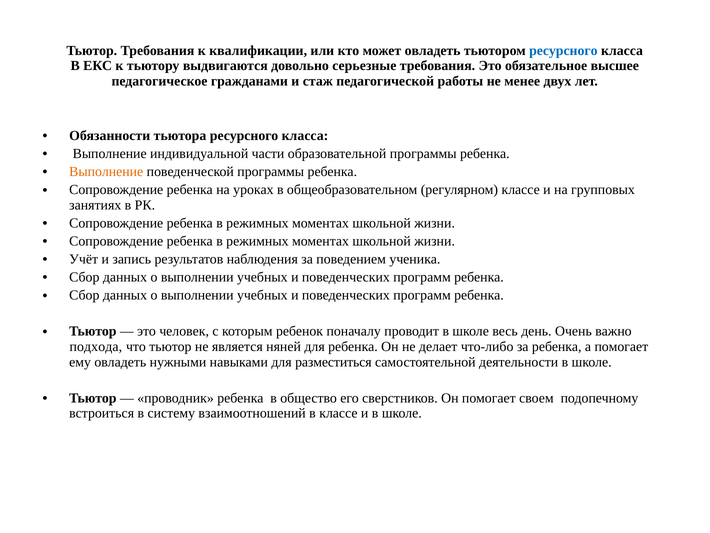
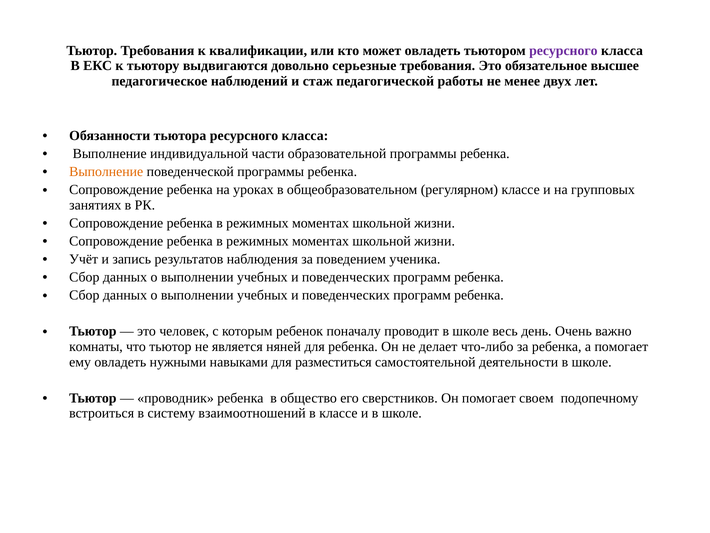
ресурсного at (563, 51) colour: blue -> purple
гражданами: гражданами -> наблюдений
подхода: подхода -> комнаты
